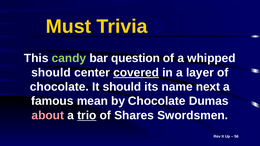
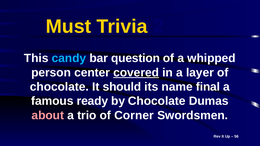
candy colour: light green -> light blue
should at (51, 73): should -> person
next: next -> final
mean: mean -> ready
trio underline: present -> none
Shares: Shares -> Corner
